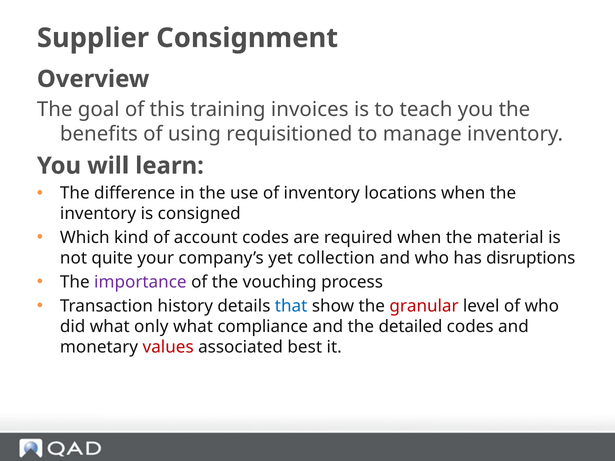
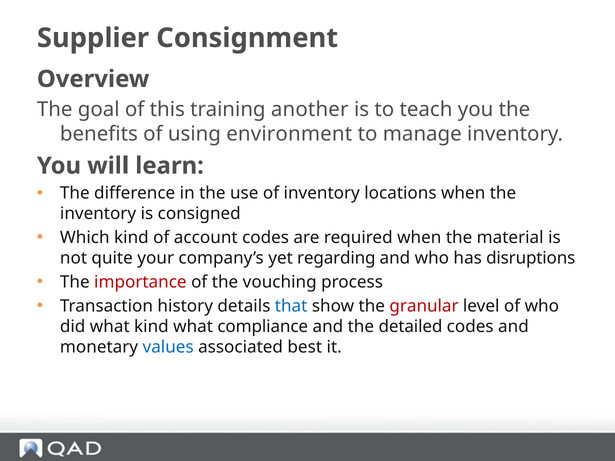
invoices: invoices -> another
requisitioned: requisitioned -> environment
collection: collection -> regarding
importance colour: purple -> red
what only: only -> kind
values colour: red -> blue
